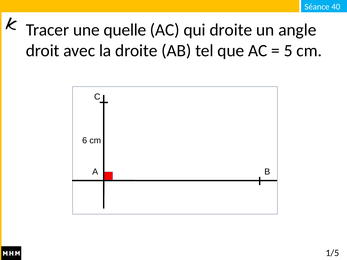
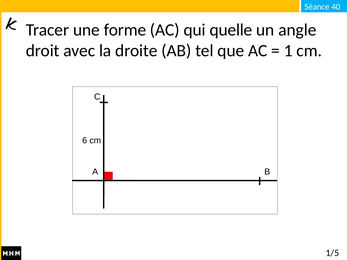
quelle: quelle -> forme
qui droite: droite -> quelle
5: 5 -> 1
